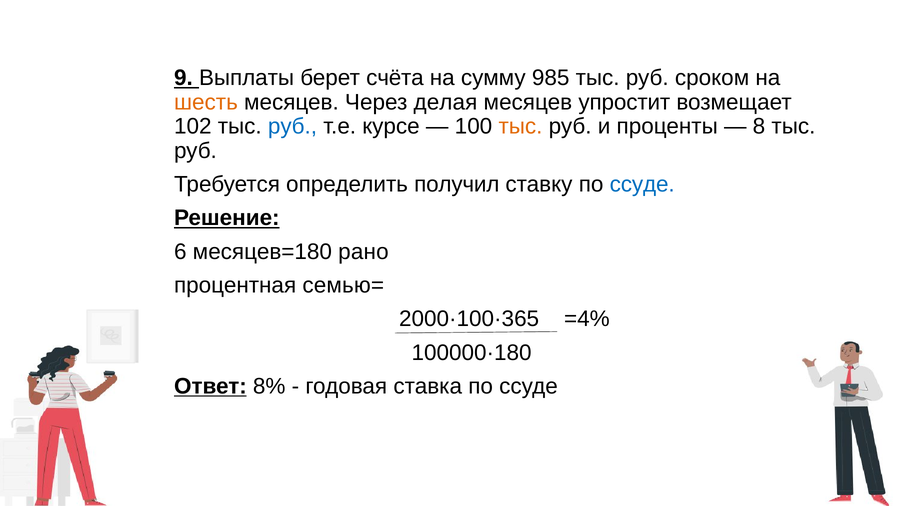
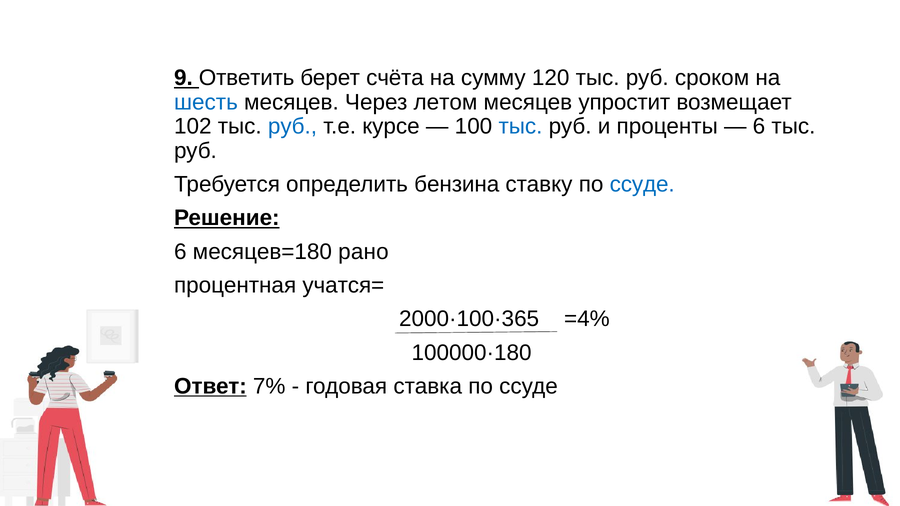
Выплаты: Выплаты -> Ответить
985: 985 -> 120
шесть colour: orange -> blue
делая: делая -> летом
тыс at (520, 126) colour: orange -> blue
8 at (759, 126): 8 -> 6
получил: получил -> бензина
семью=: семью= -> учатся=
8%: 8% -> 7%
